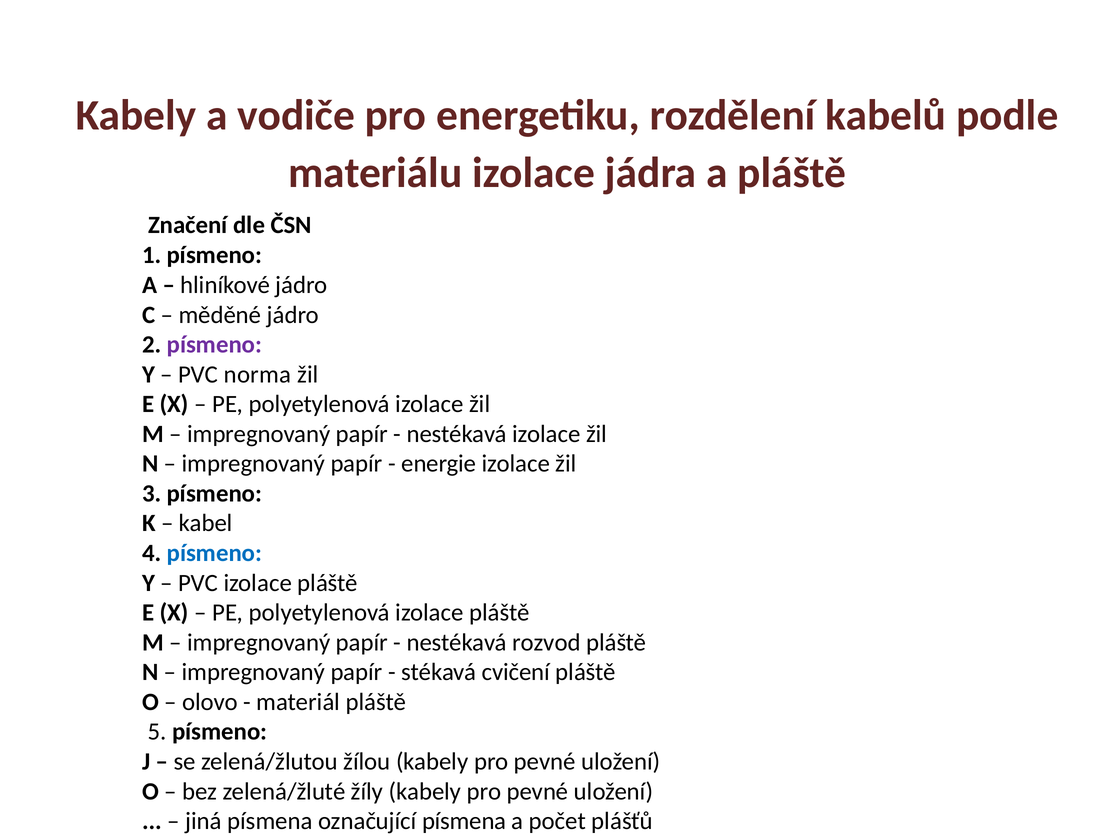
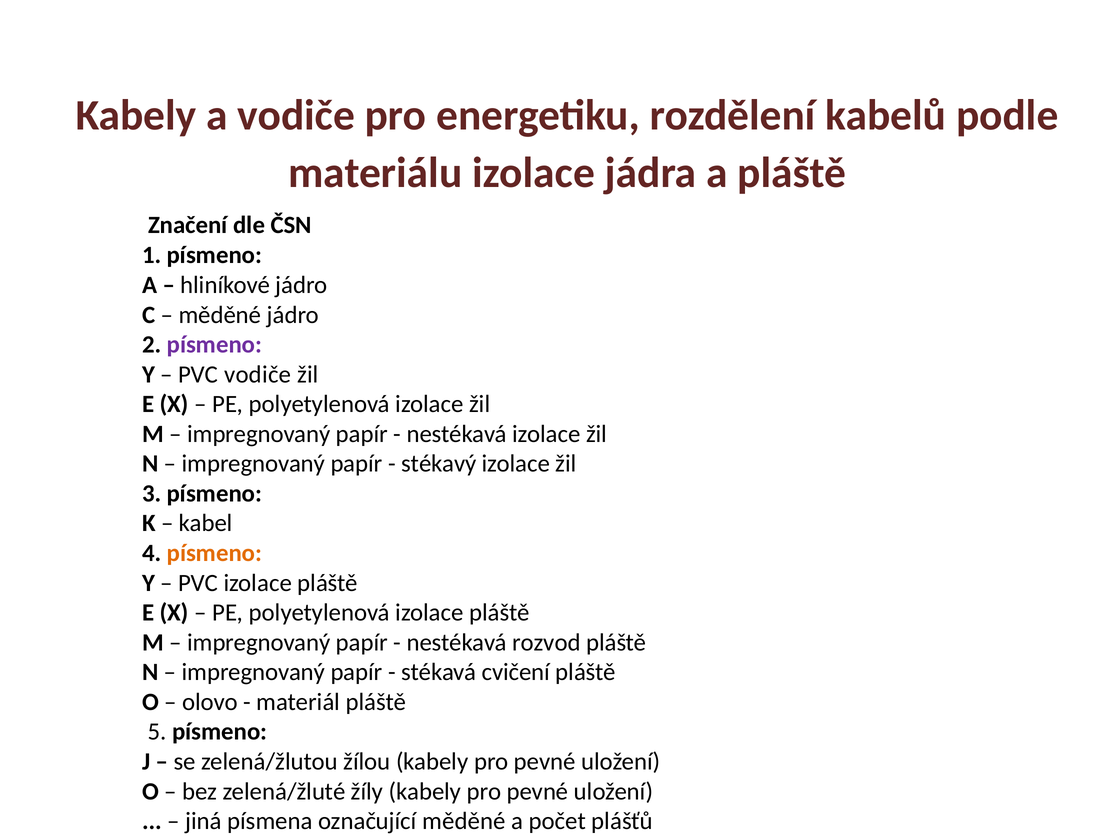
PVC norma: norma -> vodiče
energie: energie -> stékavý
písmeno at (214, 553) colour: blue -> orange
označující písmena: písmena -> měděné
